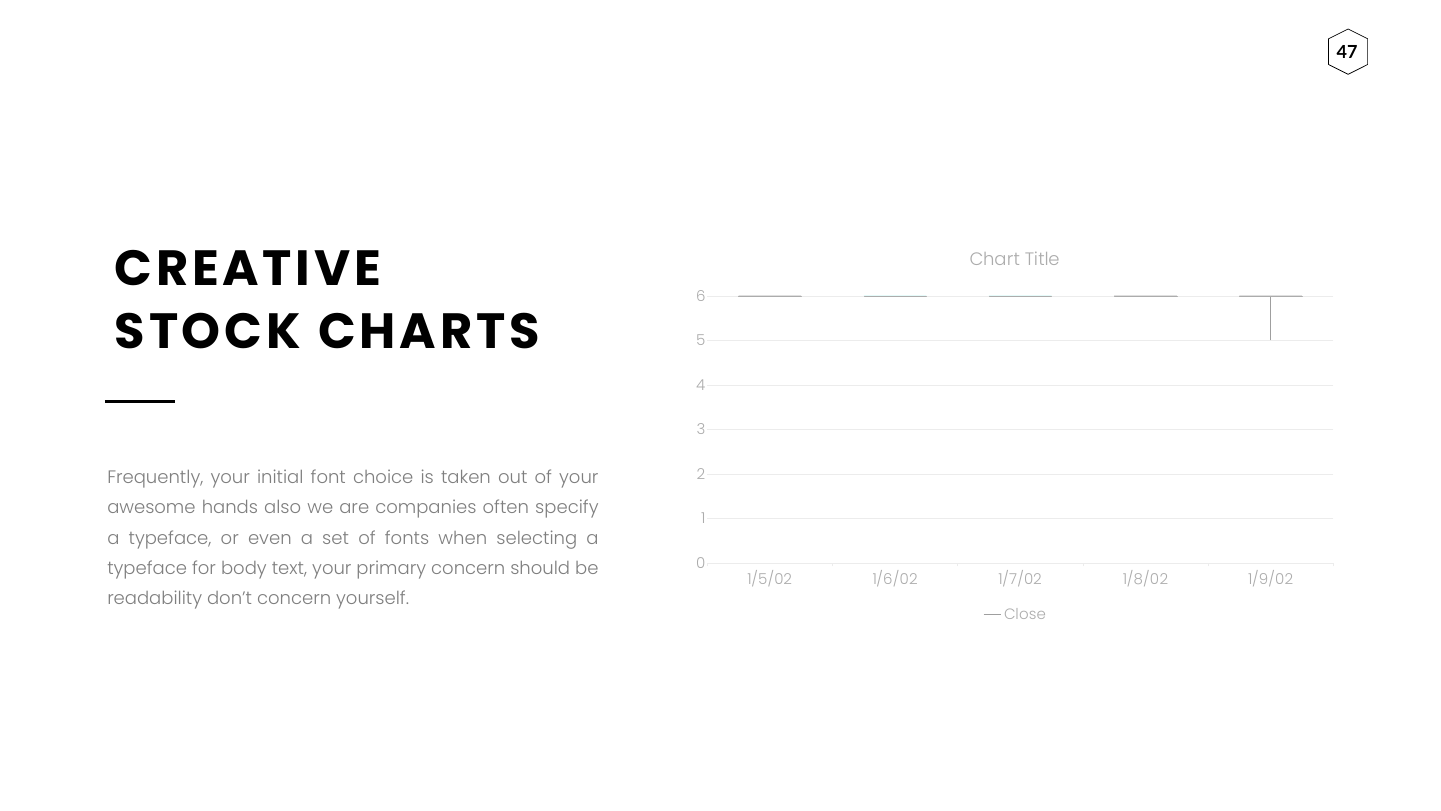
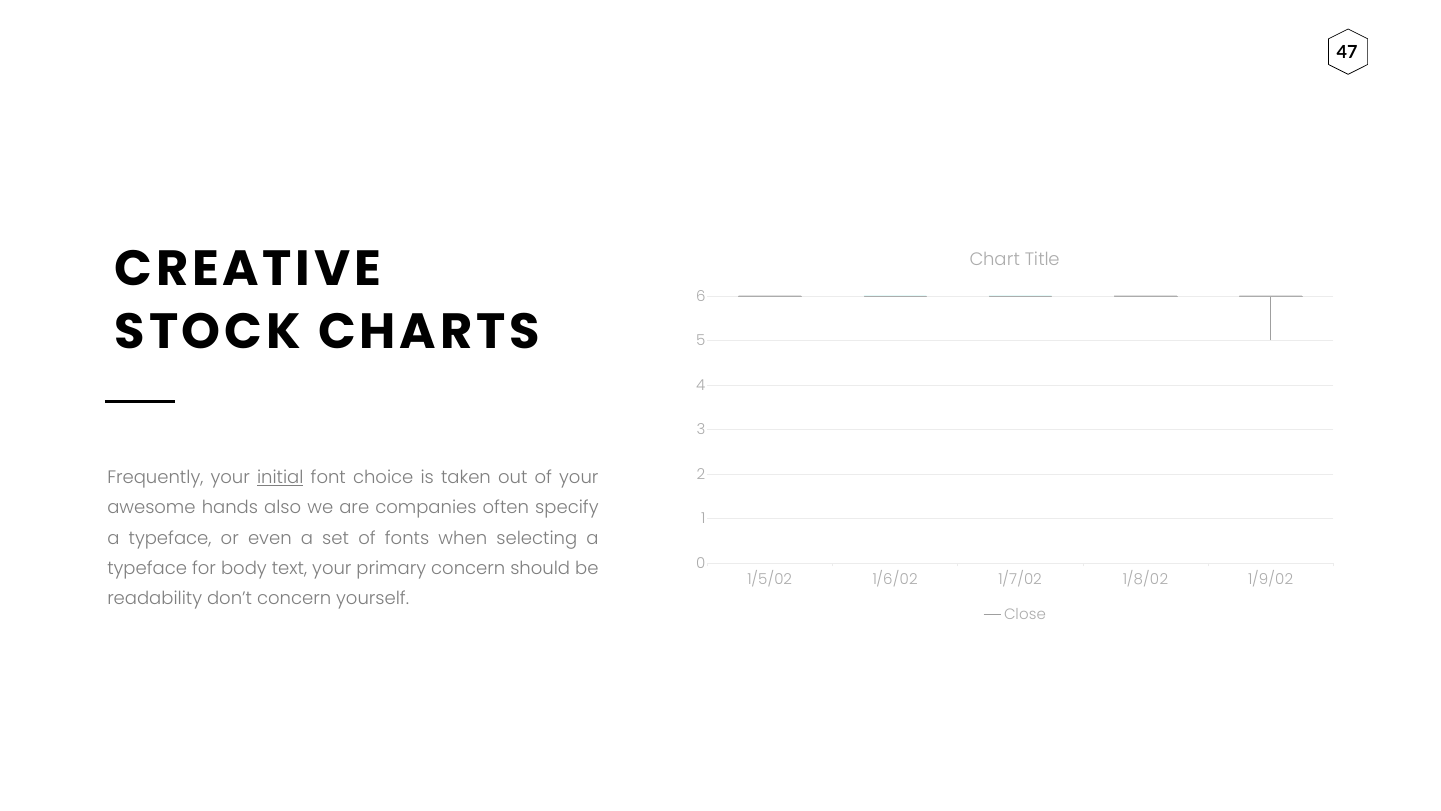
initial underline: none -> present
